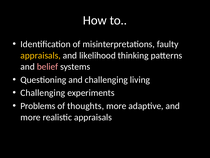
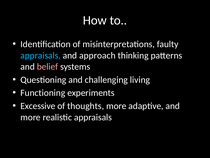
appraisals at (41, 55) colour: yellow -> light blue
likelihood: likelihood -> approach
Challenging at (43, 93): Challenging -> Functioning
Problems: Problems -> Excessive
